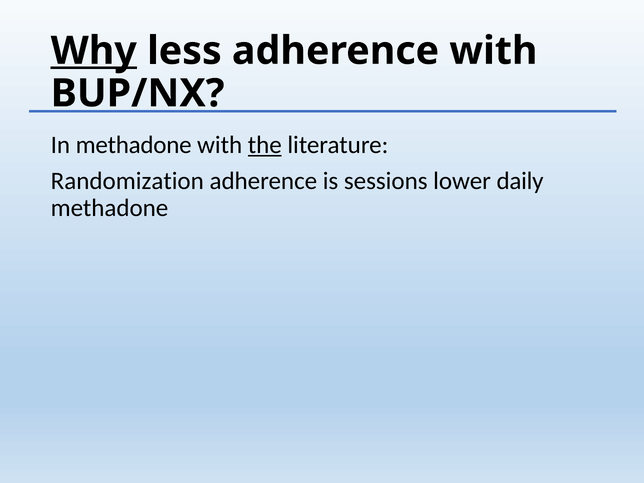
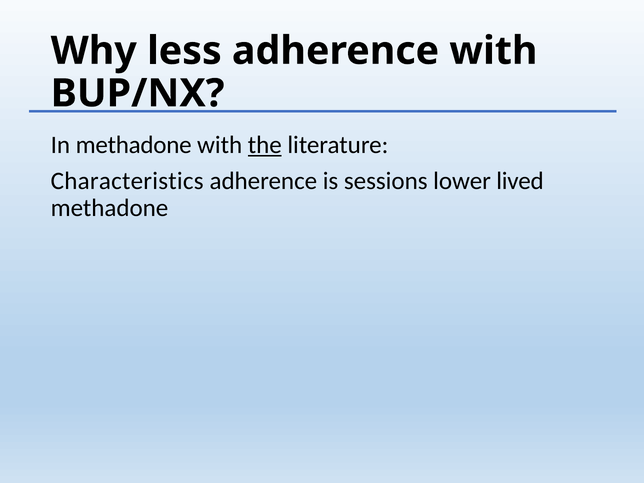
Why underline: present -> none
Randomization: Randomization -> Characteristics
daily: daily -> lived
